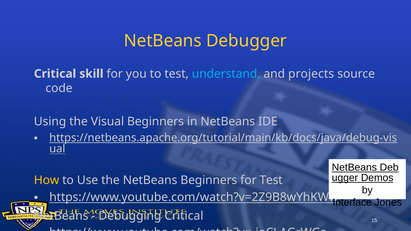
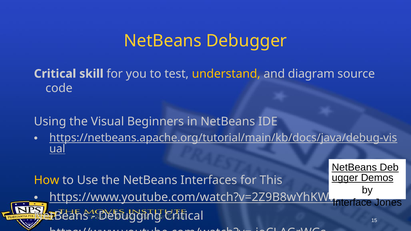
understand colour: light blue -> yellow
projects: projects -> diagram
NetBeans Beginners: Beginners -> Interfaces
for Test: Test -> This
